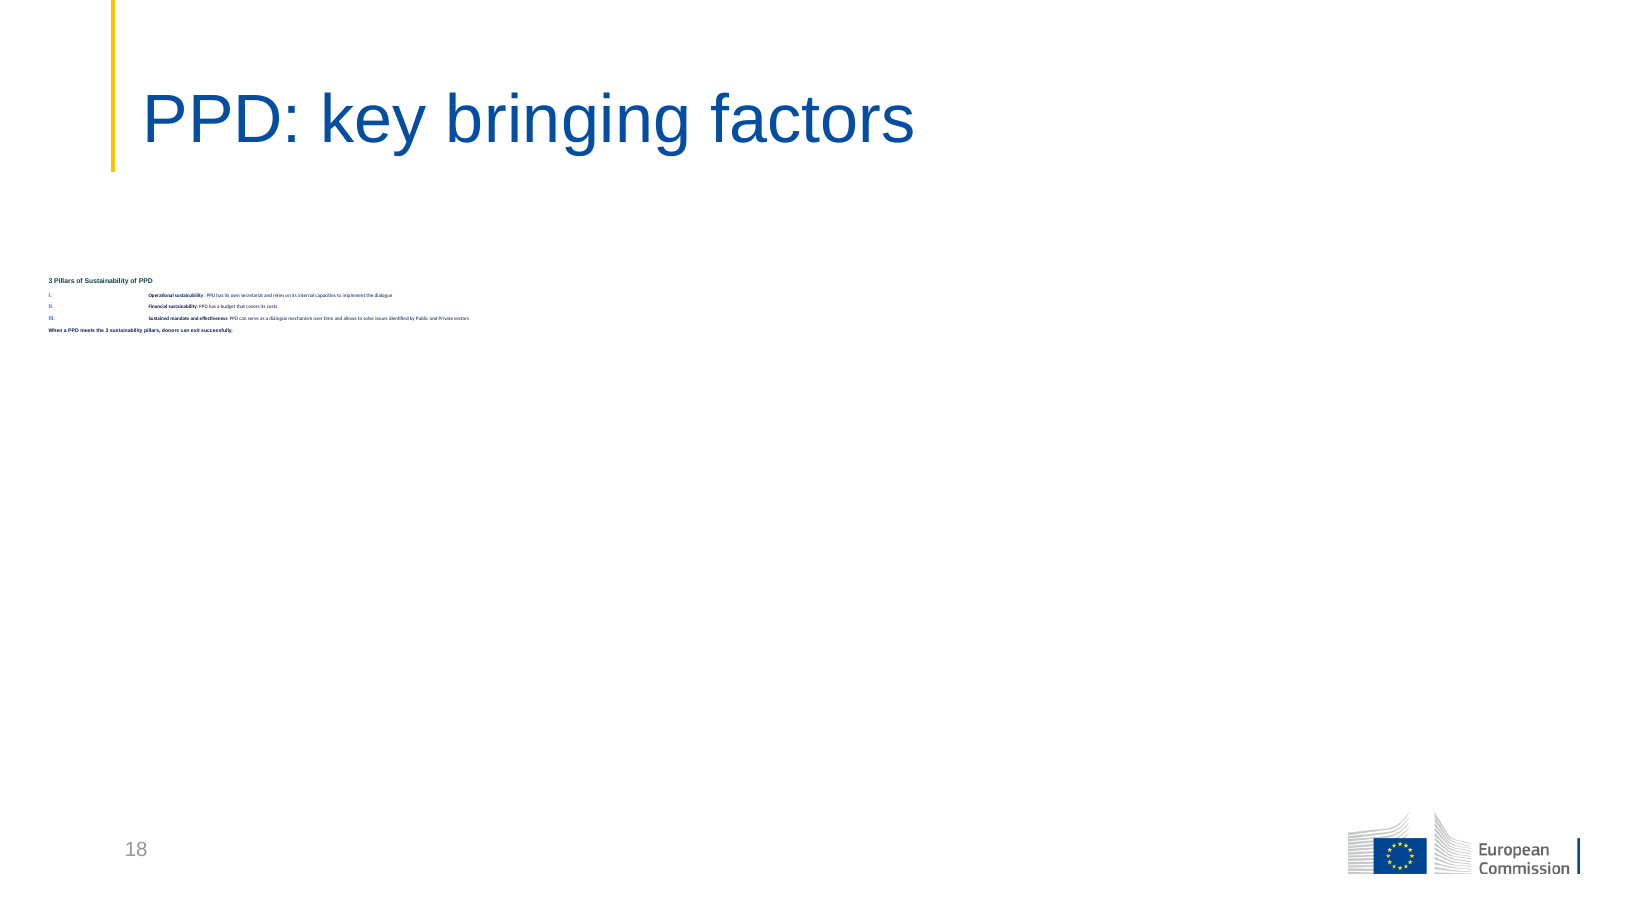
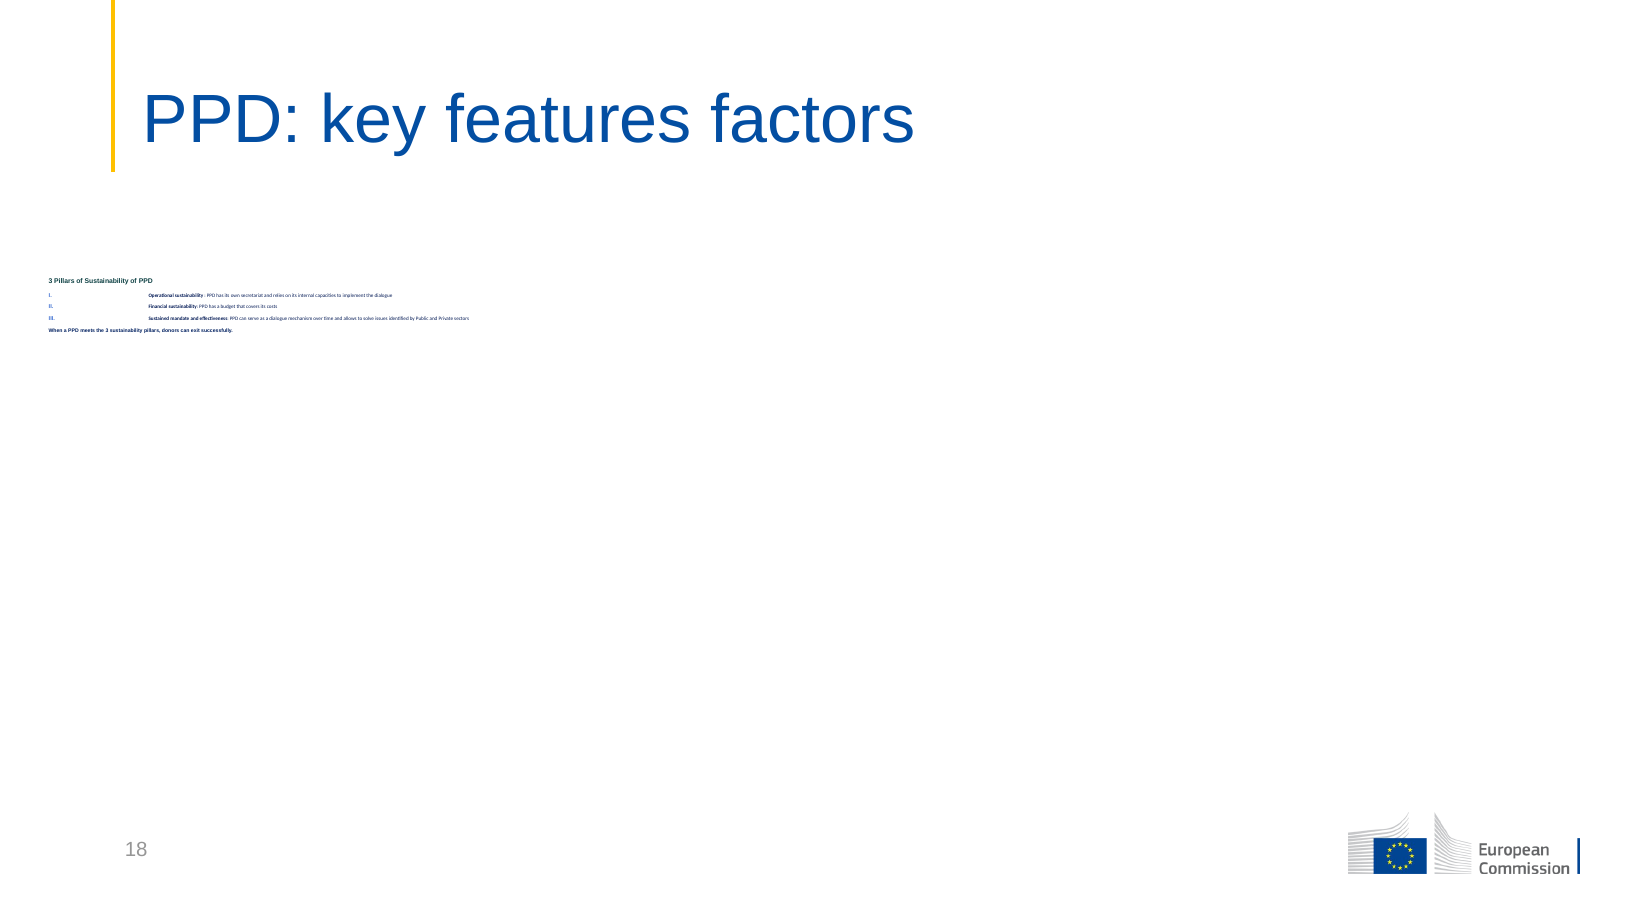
bringing: bringing -> features
